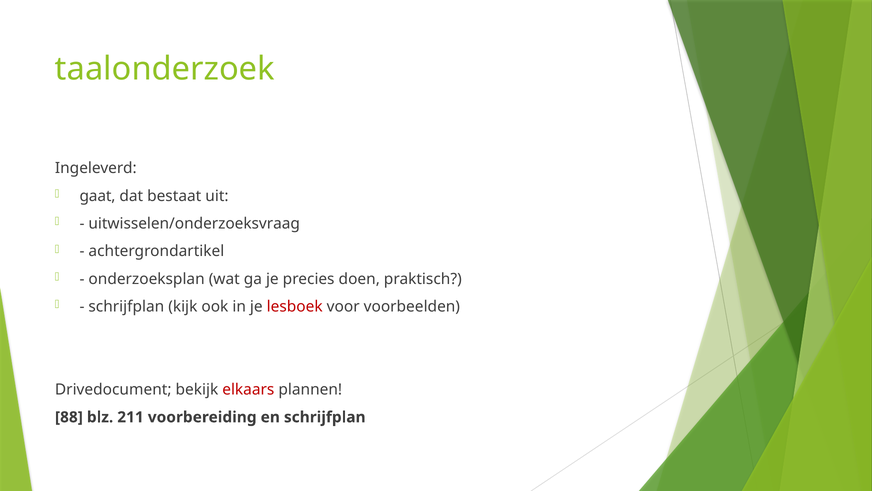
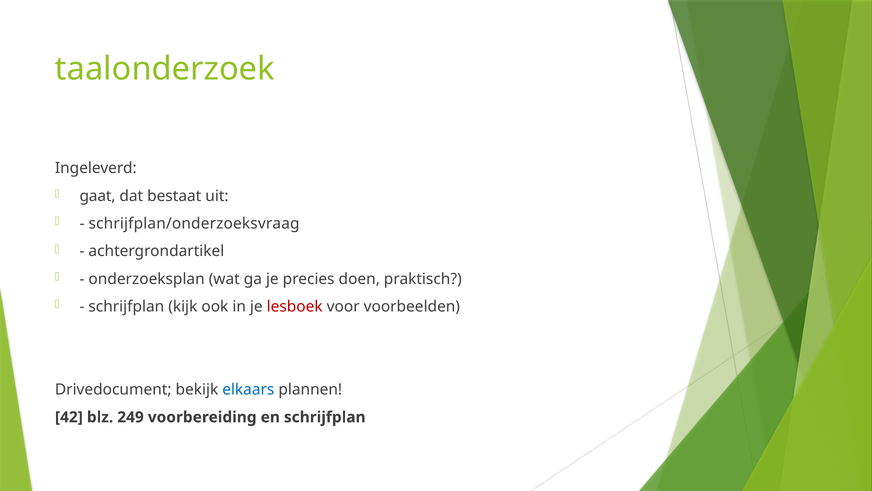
uitwisselen/onderzoeksvraag: uitwisselen/onderzoeksvraag -> schrijfplan/onderzoeksvraag
elkaars colour: red -> blue
88: 88 -> 42
211: 211 -> 249
